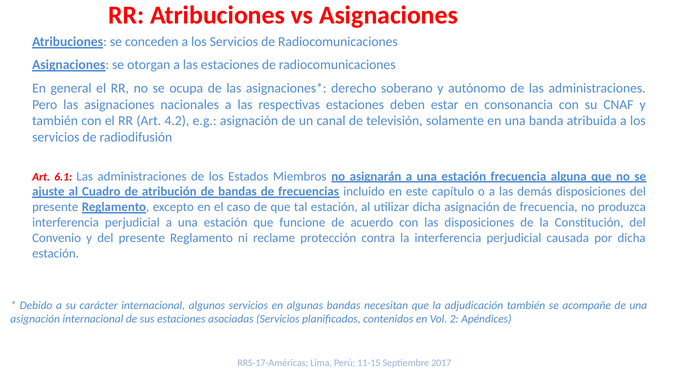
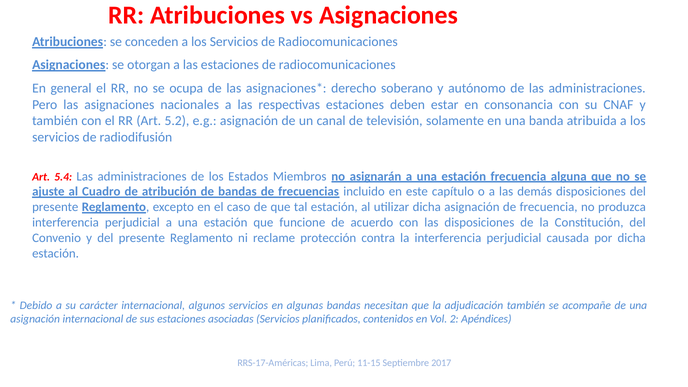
4.2: 4.2 -> 5.2
6.1: 6.1 -> 5.4
